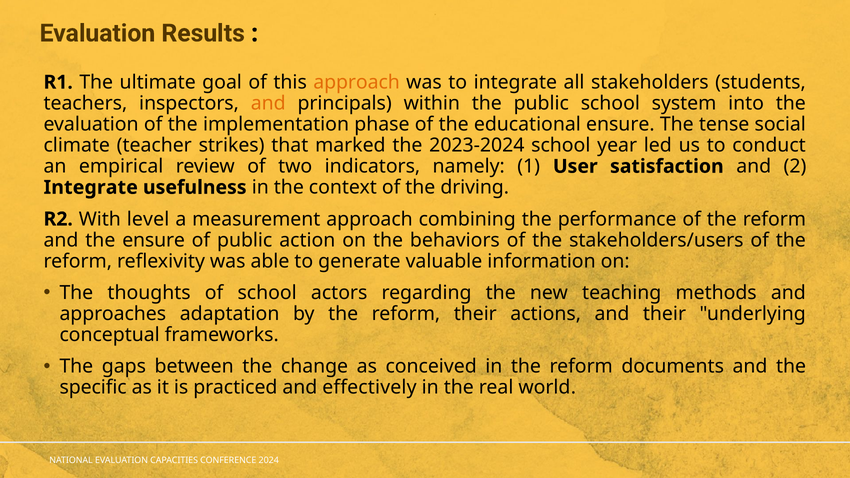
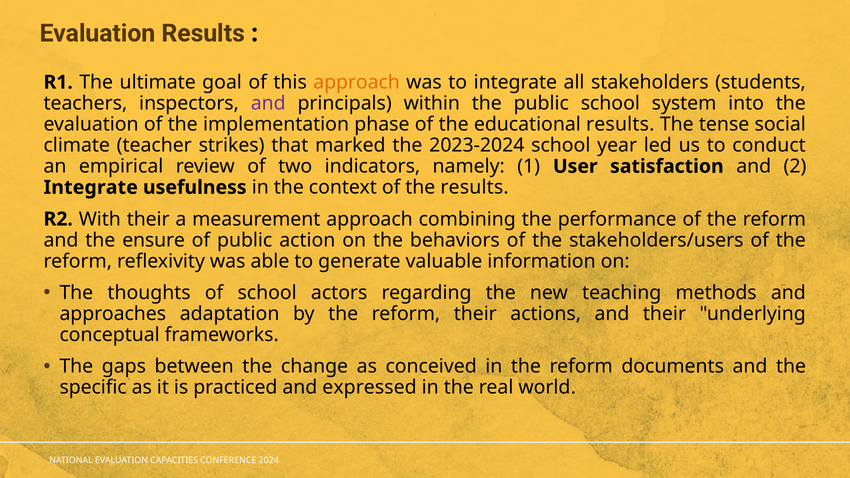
and at (268, 103) colour: orange -> purple
educational ensure: ensure -> results
the driving: driving -> results
With level: level -> their
effectively: effectively -> expressed
